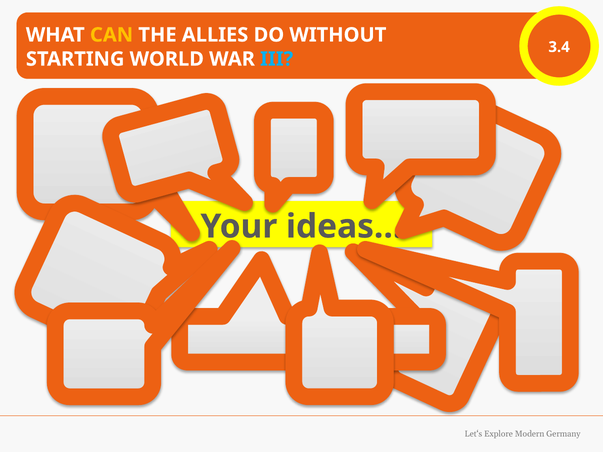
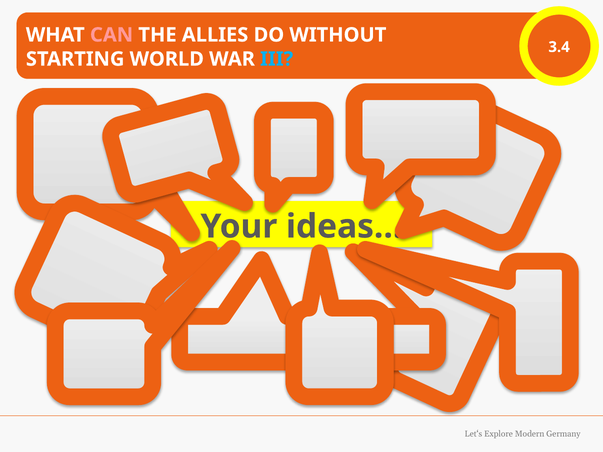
CAN colour: yellow -> pink
